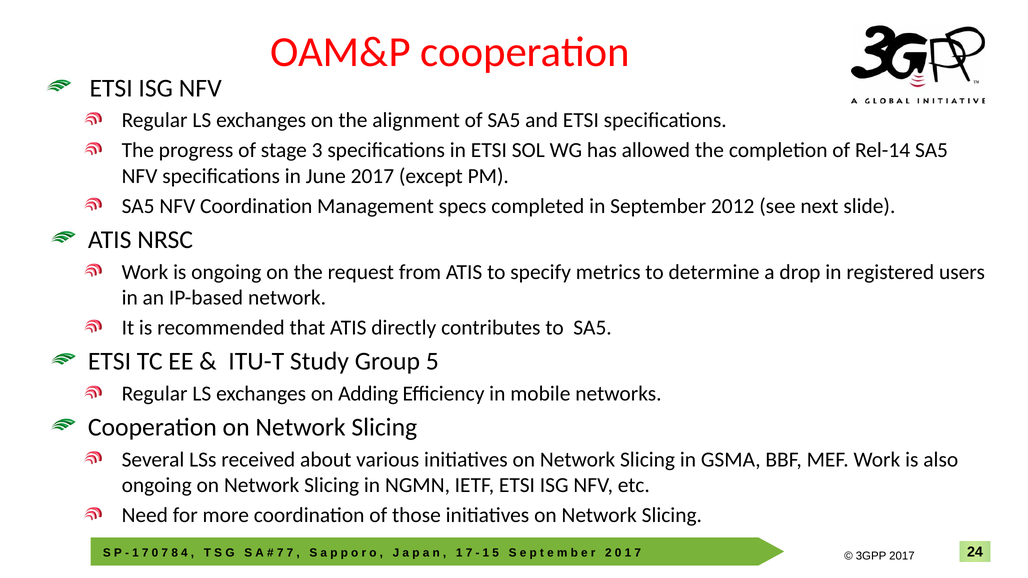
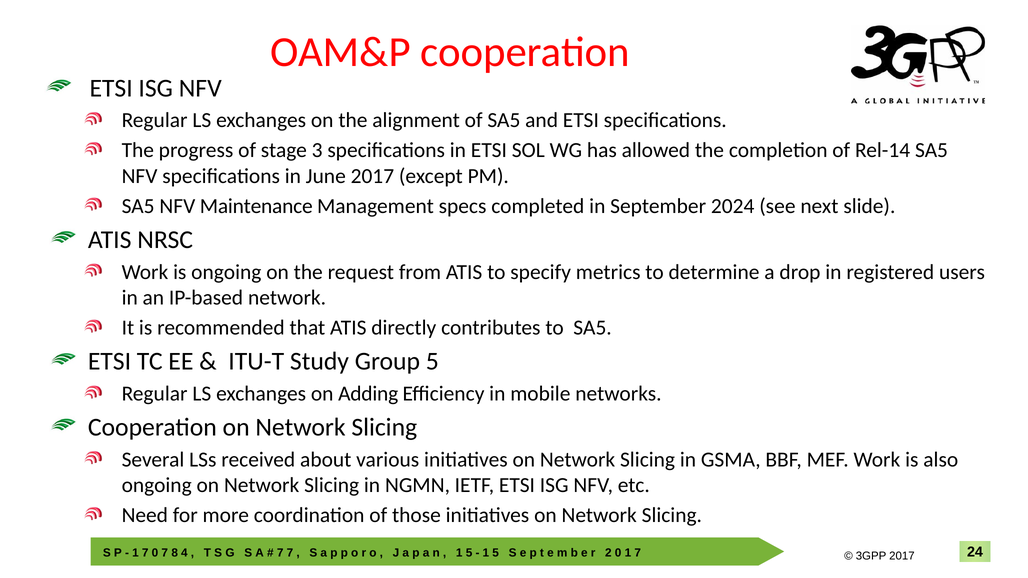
NFV Coordination: Coordination -> Maintenance
September 2012: 2012 -> 2024
7 at (469, 553): 7 -> 5
